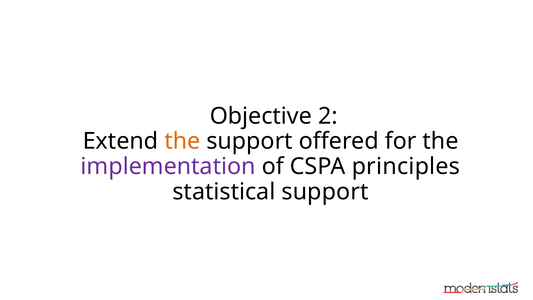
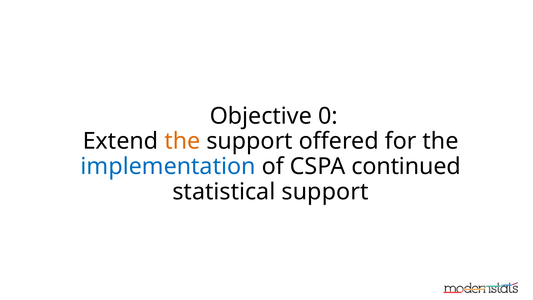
2: 2 -> 0
implementation colour: purple -> blue
principles: principles -> continued
